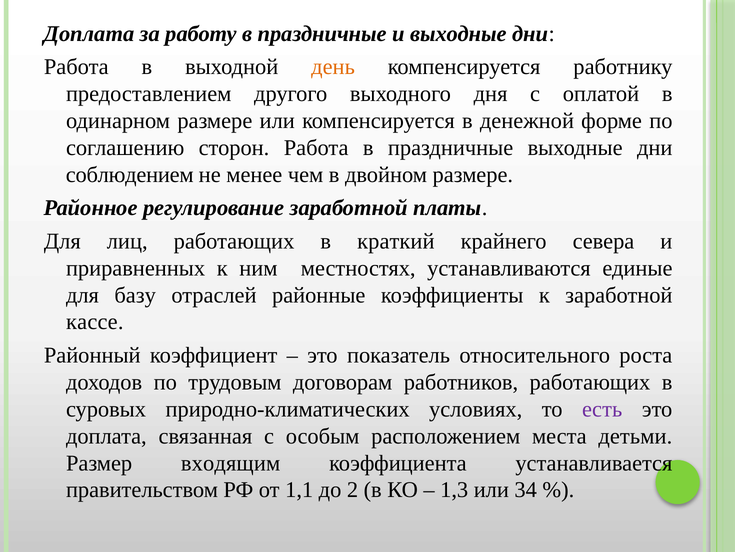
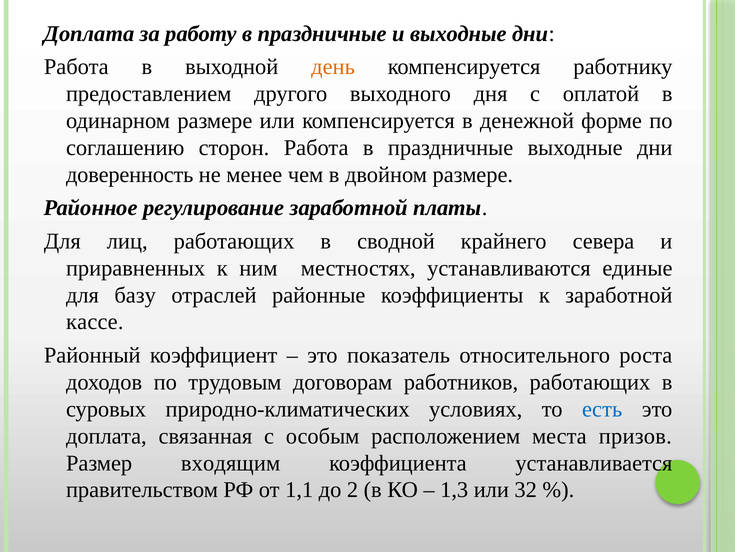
соблюдением: соблюдением -> доверенность
краткий: краткий -> сводной
есть colour: purple -> blue
детьми: детьми -> призов
34: 34 -> 32
